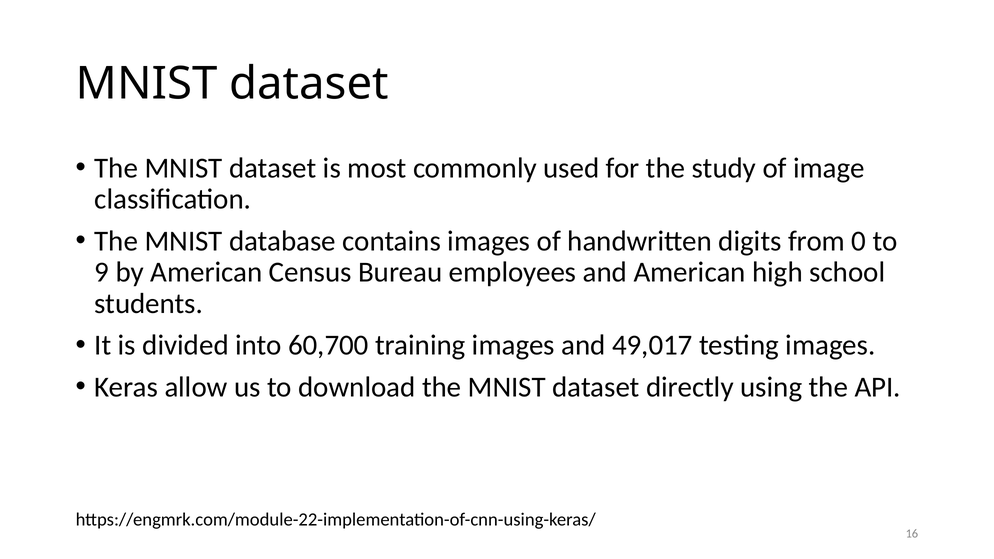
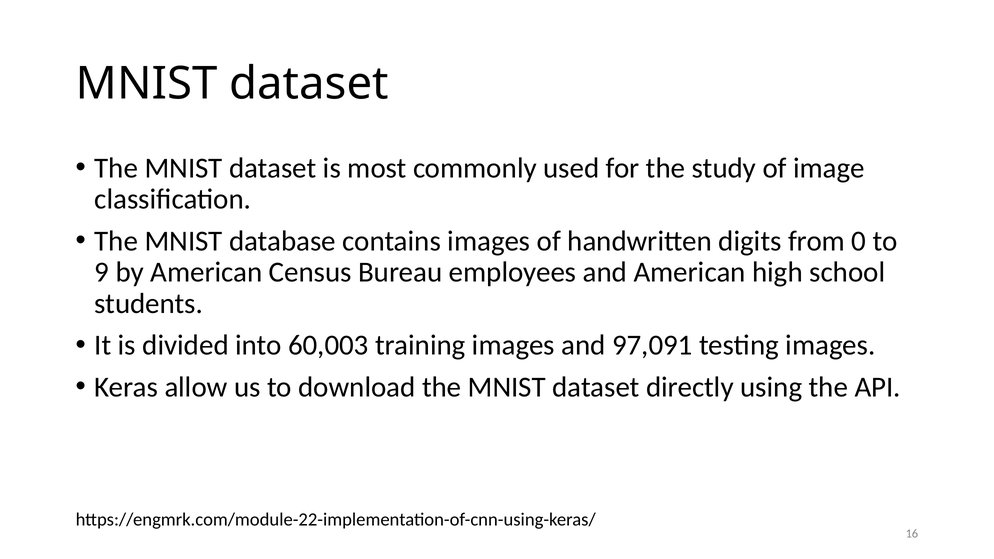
60,700: 60,700 -> 60,003
49,017: 49,017 -> 97,091
